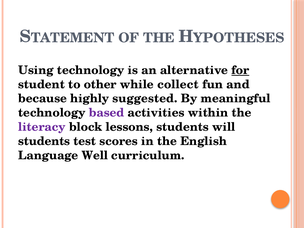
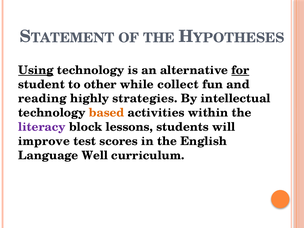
Using underline: none -> present
because: because -> reading
suggested: suggested -> strategies
meaningful: meaningful -> intellectual
based colour: purple -> orange
students at (44, 141): students -> improve
